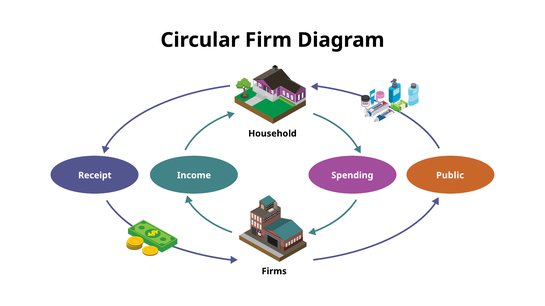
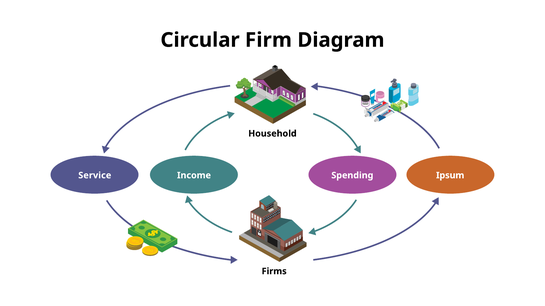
Receipt: Receipt -> Service
Public: Public -> Ipsum
